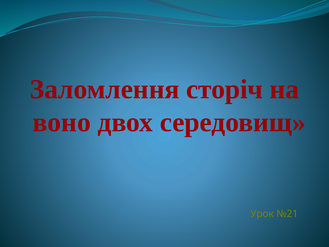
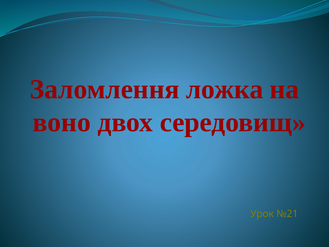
сторіч: сторіч -> ложка
